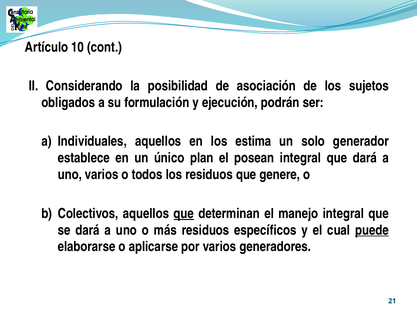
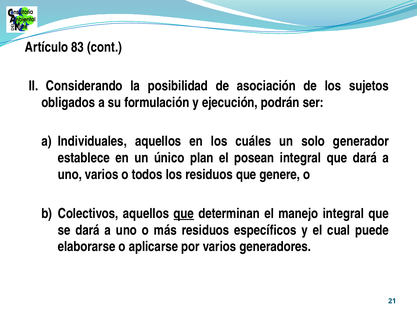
10: 10 -> 83
estima: estima -> cuáles
puede underline: present -> none
